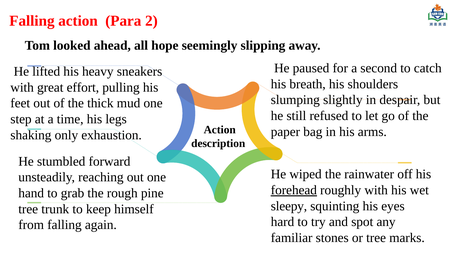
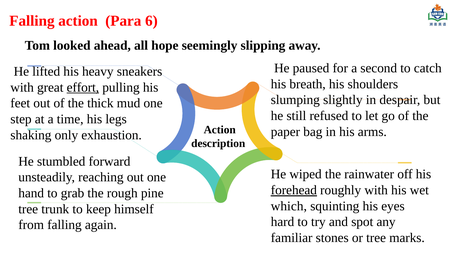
2: 2 -> 6
effort underline: none -> present
sleepy: sleepy -> which
